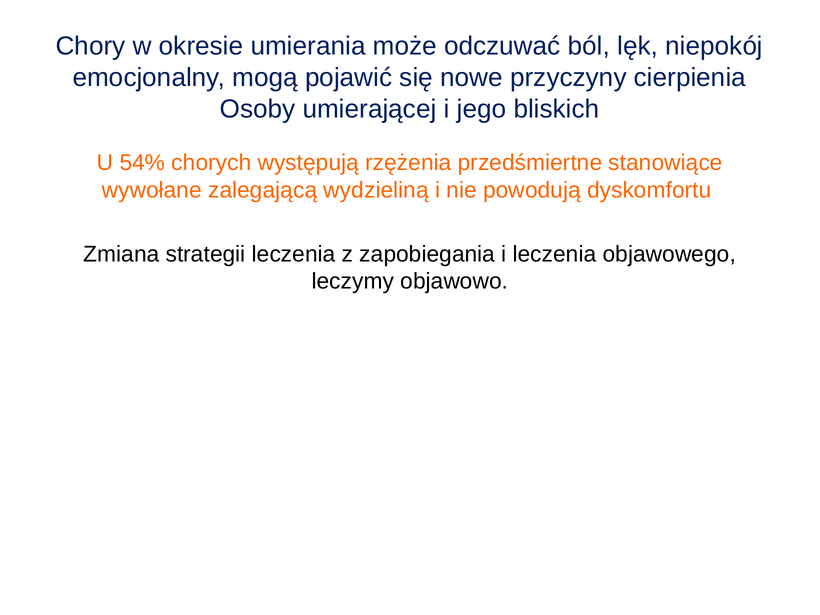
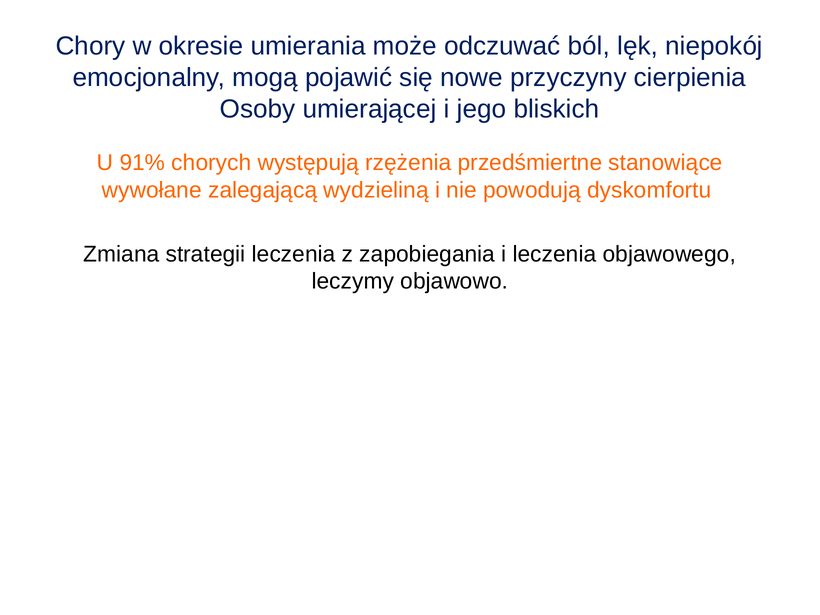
54%: 54% -> 91%
